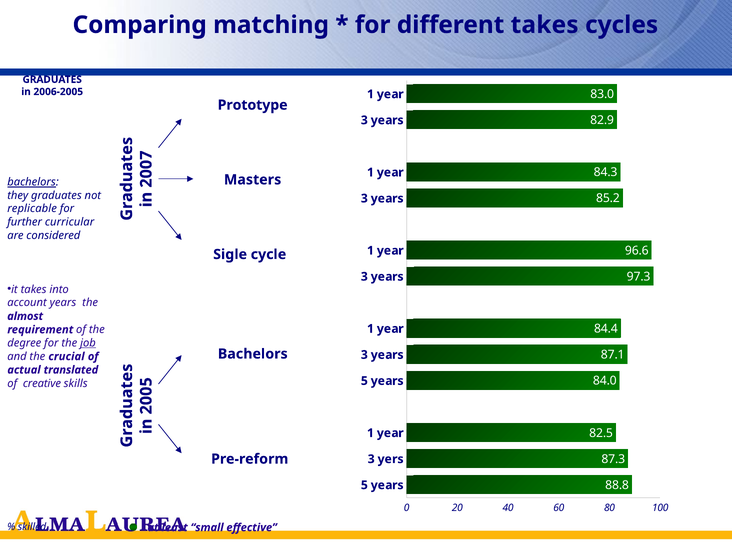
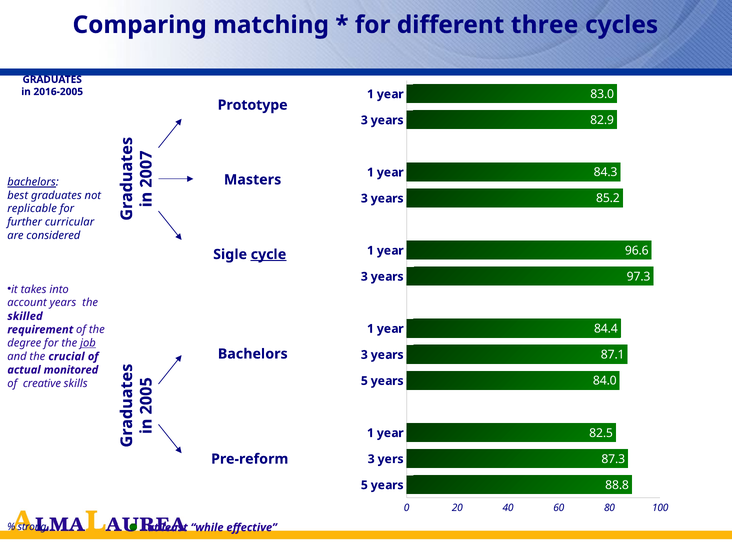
different takes: takes -> three
2006-2005: 2006-2005 -> 2016-2005
they: they -> best
cycle underline: none -> present
almost: almost -> skilled
translated: translated -> monitored
skilled: skilled -> strong
small: small -> while
